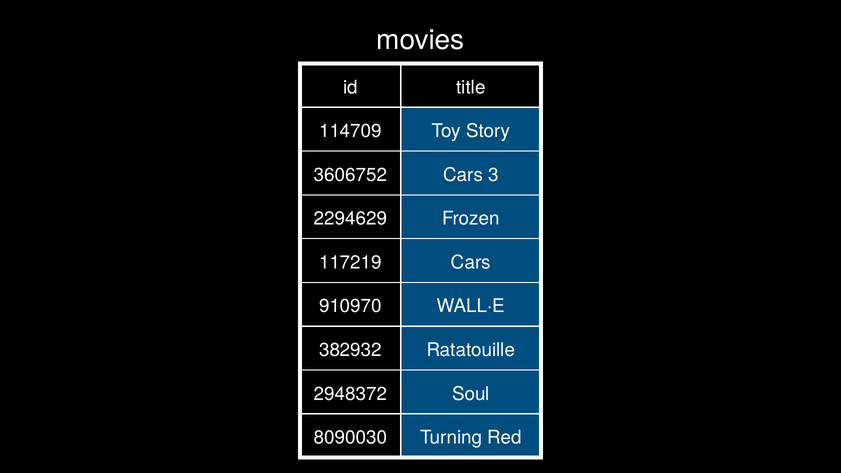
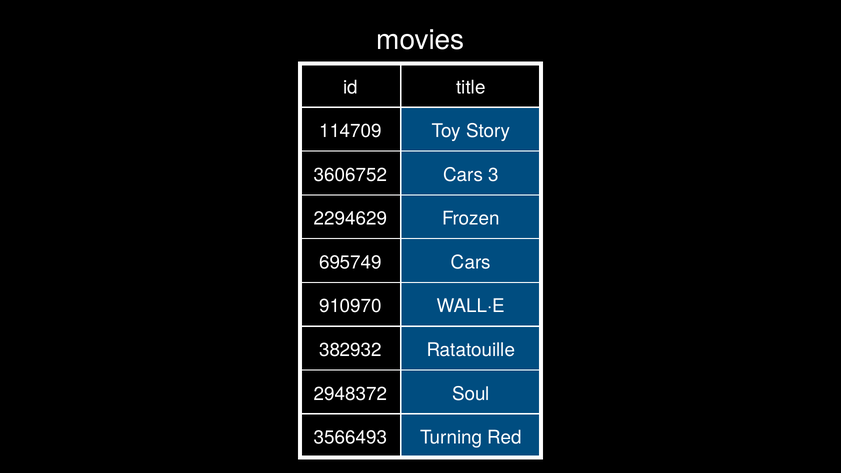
117219: 117219 -> 695749
8090030: 8090030 -> 3566493
